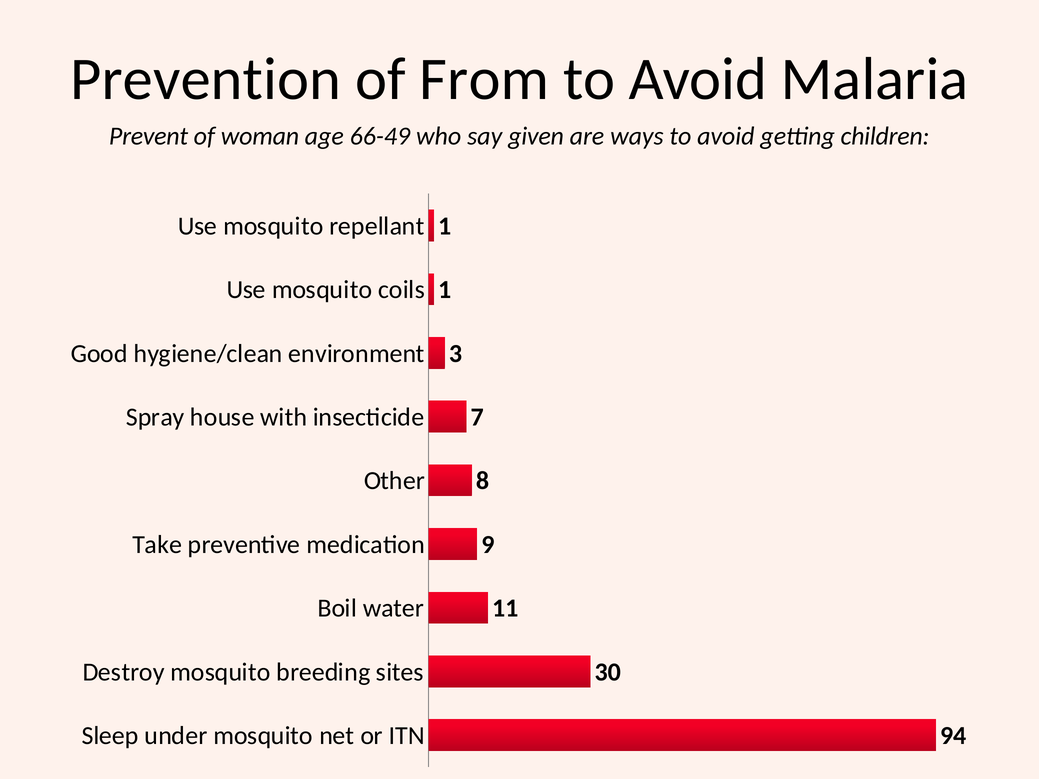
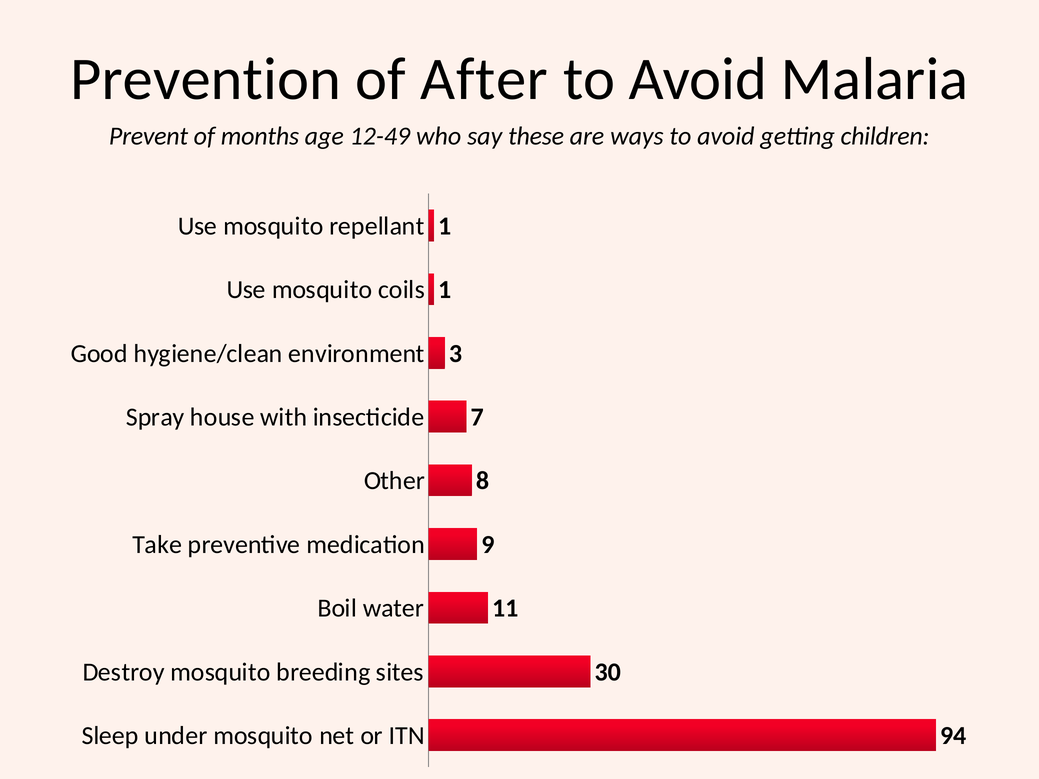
From: From -> After
woman: woman -> months
66-49: 66-49 -> 12-49
given: given -> these
